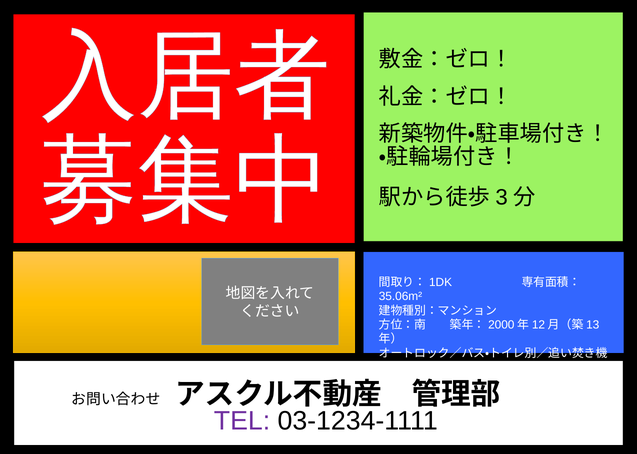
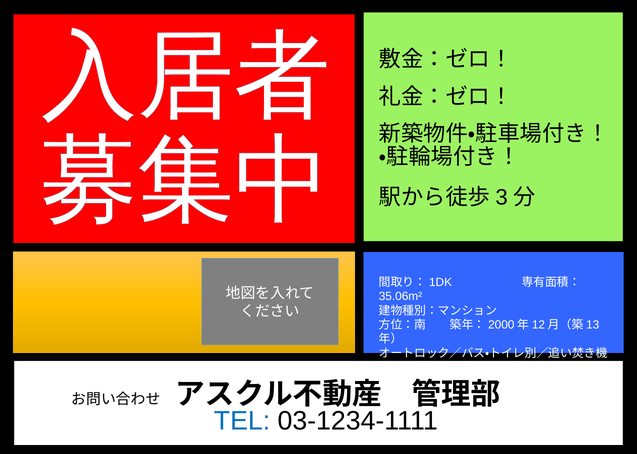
TEL colour: purple -> blue
